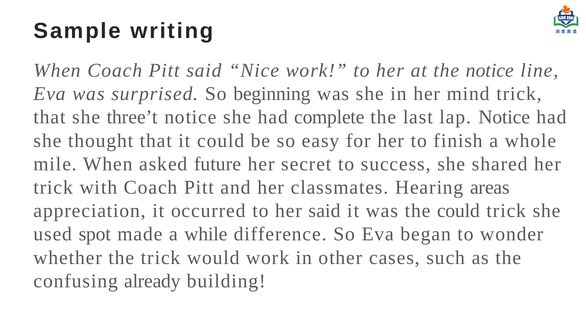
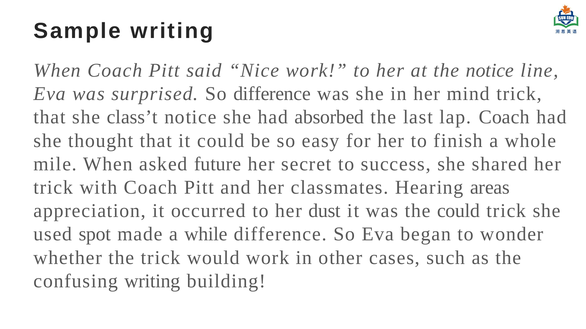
So beginning: beginning -> difference
three’t: three’t -> class’t
complete: complete -> absorbed
lap Notice: Notice -> Coach
her said: said -> dust
confusing already: already -> writing
